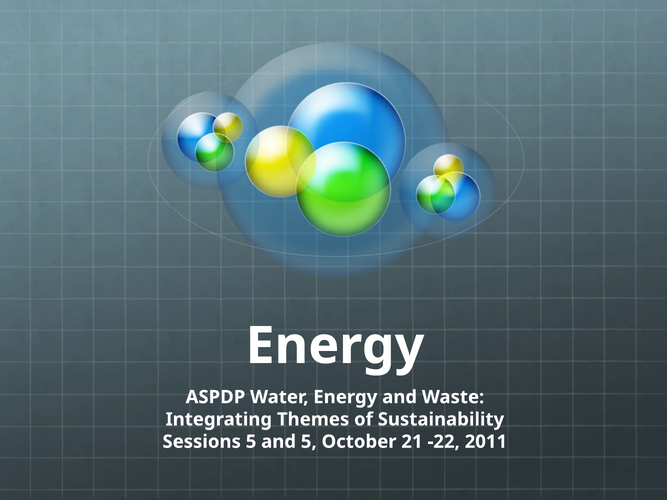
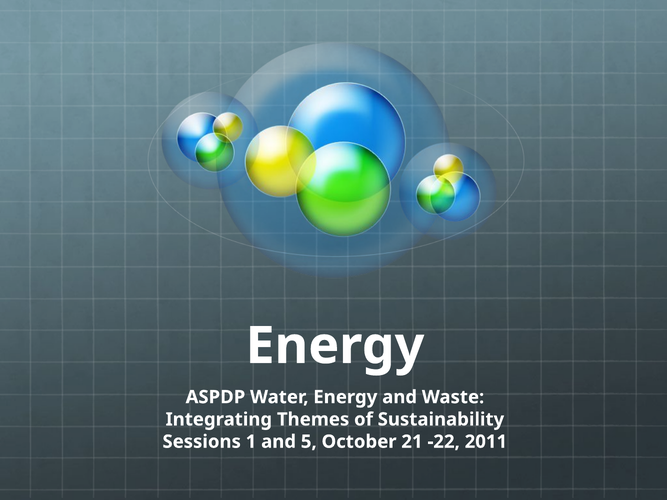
Sessions 5: 5 -> 1
